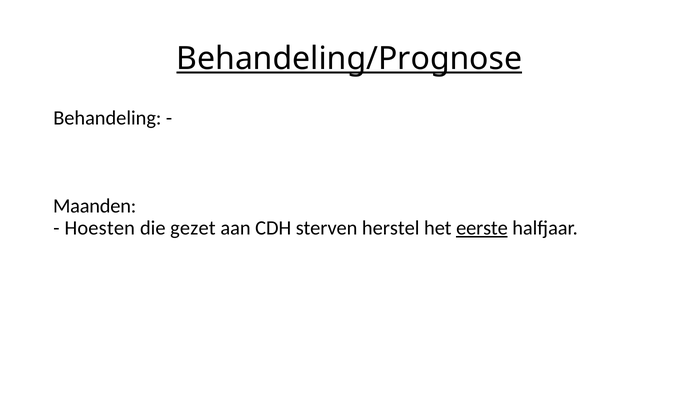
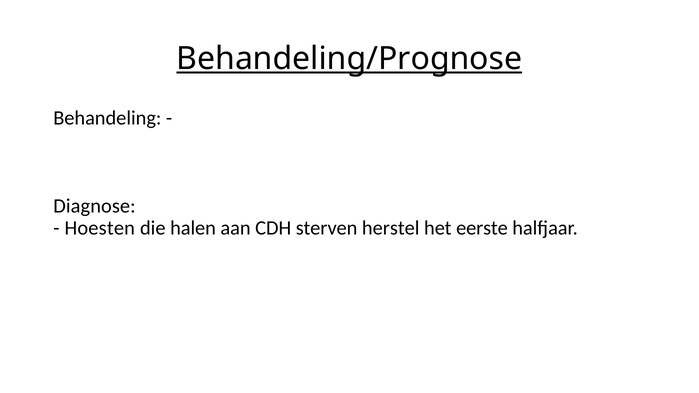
Maanden: Maanden -> Diagnose
gezet: gezet -> halen
eerste underline: present -> none
